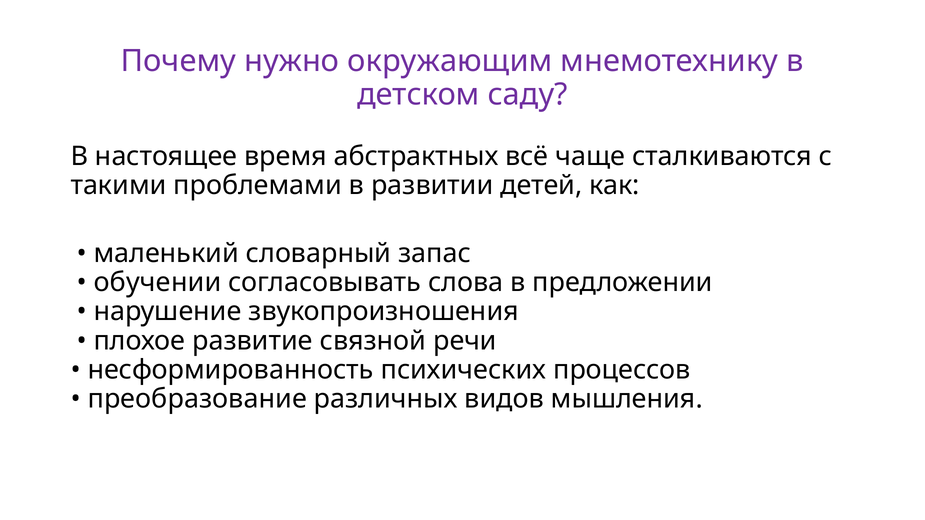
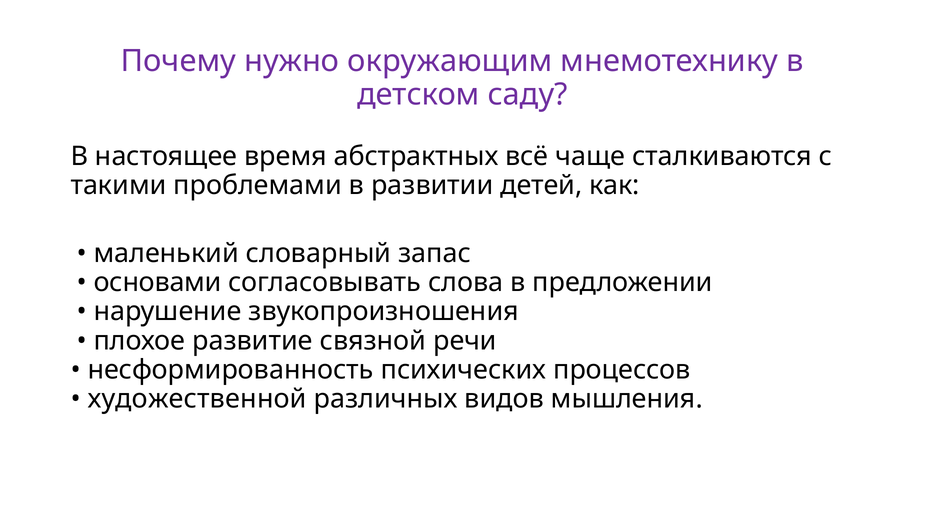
обучении: обучении -> основами
преобразование: преобразование -> художественной
